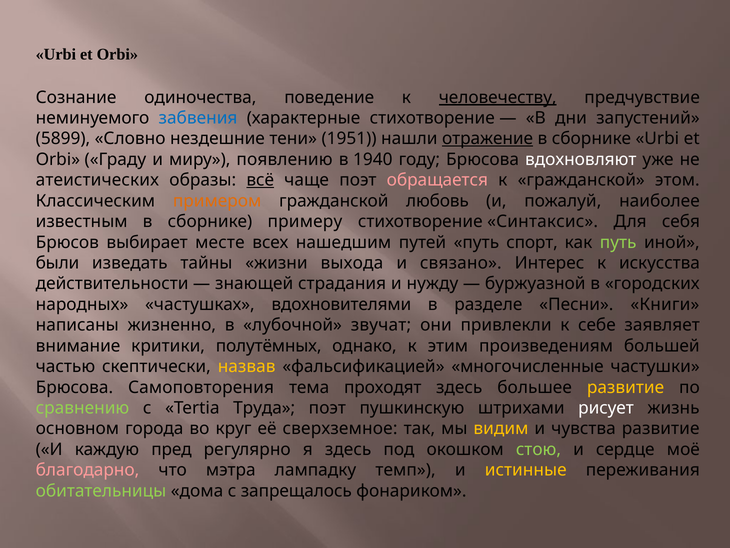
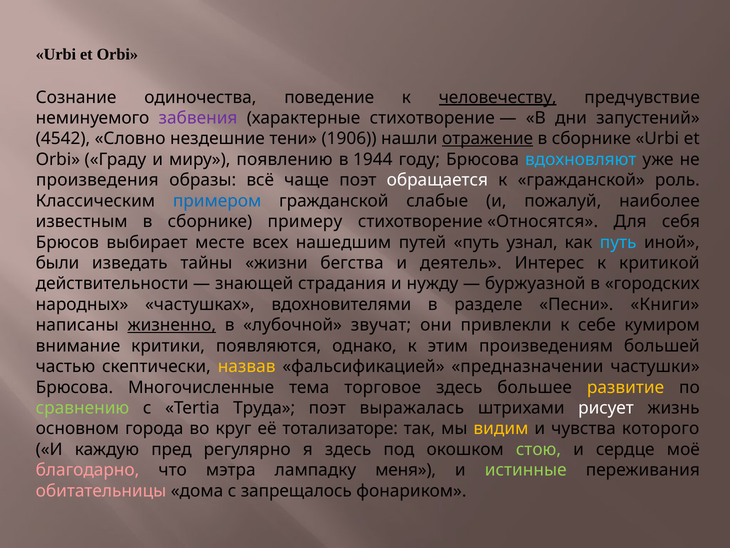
забвения colour: blue -> purple
5899: 5899 -> 4542
1951: 1951 -> 1906
1940: 1940 -> 1944
вдохновляют colour: white -> light blue
атеистических: атеистических -> произведения
всё underline: present -> none
обращается colour: pink -> white
этом: этом -> роль
примером colour: orange -> blue
любовь: любовь -> слабые
Синтаксис: Синтаксис -> Относятся
спорт: спорт -> узнал
путь at (618, 242) colour: light green -> light blue
выхода: выхода -> бегства
связано: связано -> деятель
искусства: искусства -> критикой
жизненно underline: none -> present
заявляет: заявляет -> кумиром
полутёмных: полутёмных -> появляются
многочисленные: многочисленные -> предназначении
Самоповторения: Самоповторения -> Многочисленные
проходят: проходят -> торговое
пушкинскую: пушкинскую -> выражалась
сверхземное: сверхземное -> тотализаторе
чувства развитие: развитие -> которого
темп: темп -> меня
истинные colour: yellow -> light green
обитательницы colour: light green -> pink
